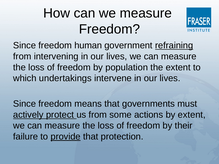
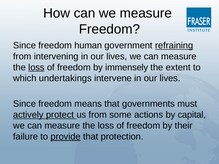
loss at (36, 67) underline: none -> present
population: population -> immensely
by extent: extent -> capital
